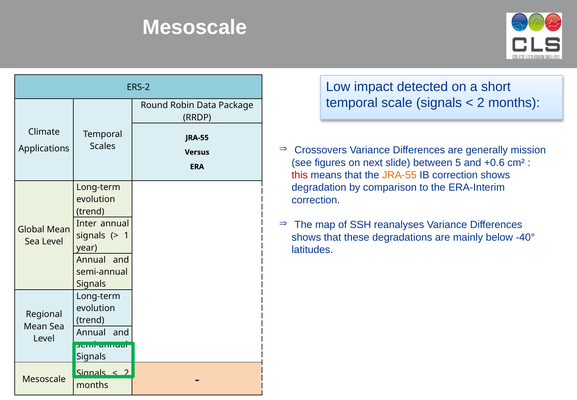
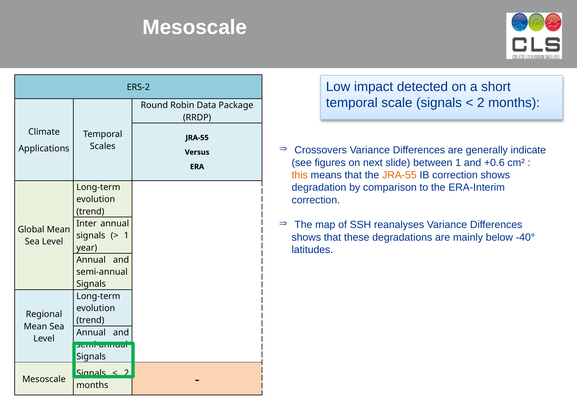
mission: mission -> indicate
between 5: 5 -> 1
this colour: red -> orange
